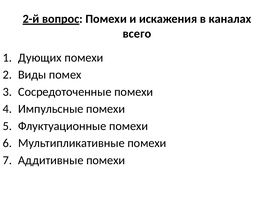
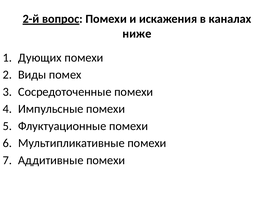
всего: всего -> ниже
